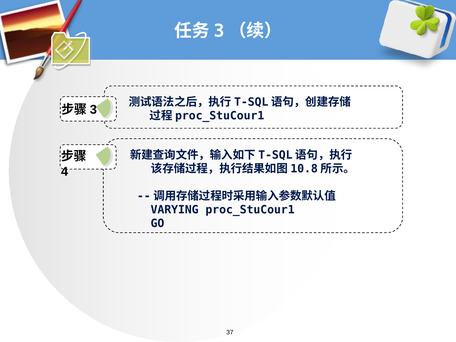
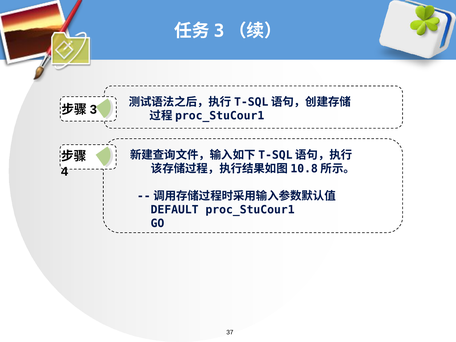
VARYING: VARYING -> DEFAULT
